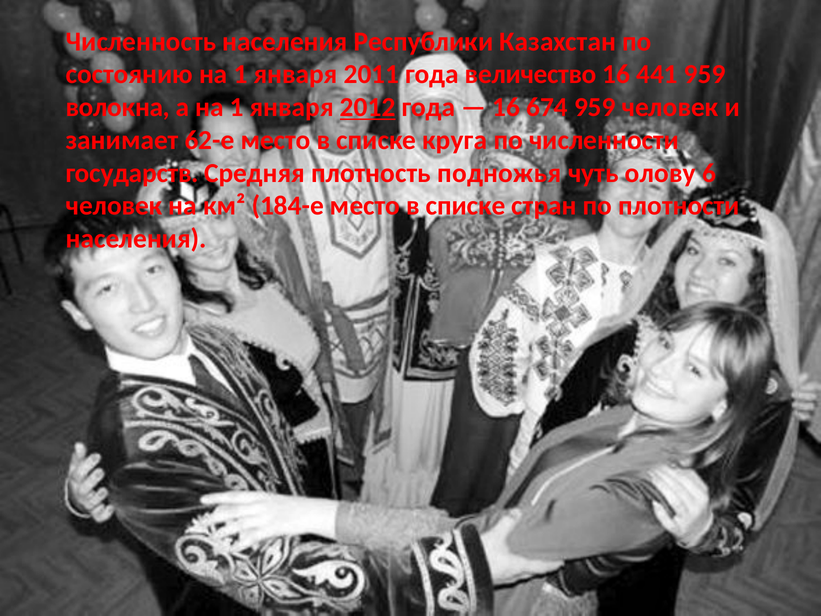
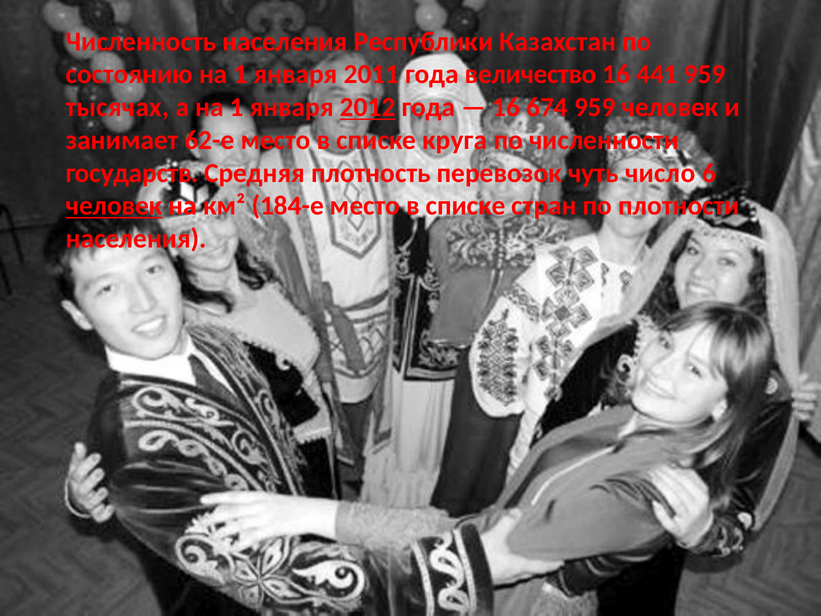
волокна: волокна -> тысячах
подножья: подножья -> перевозок
олову: олову -> число
человек at (114, 206) underline: none -> present
